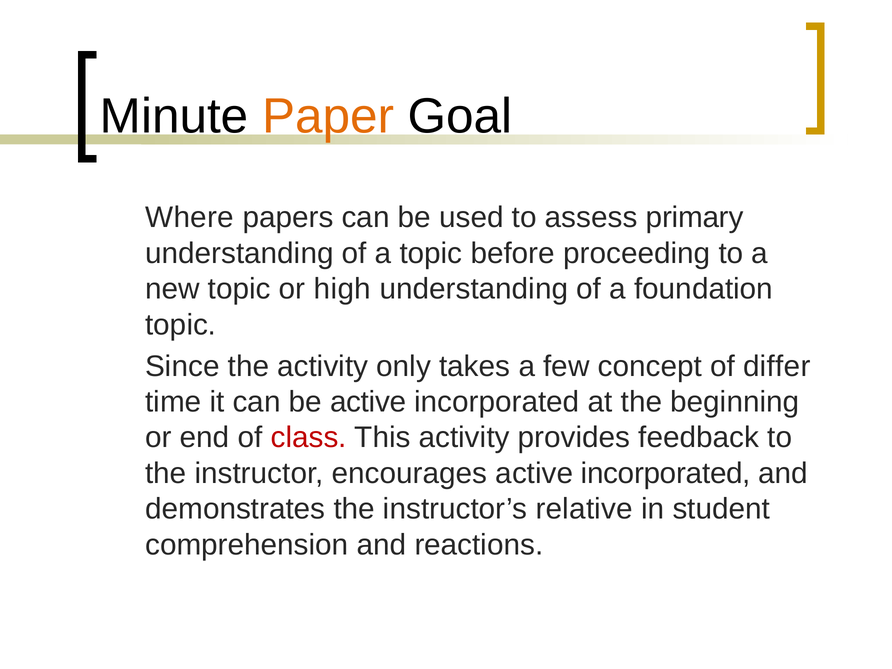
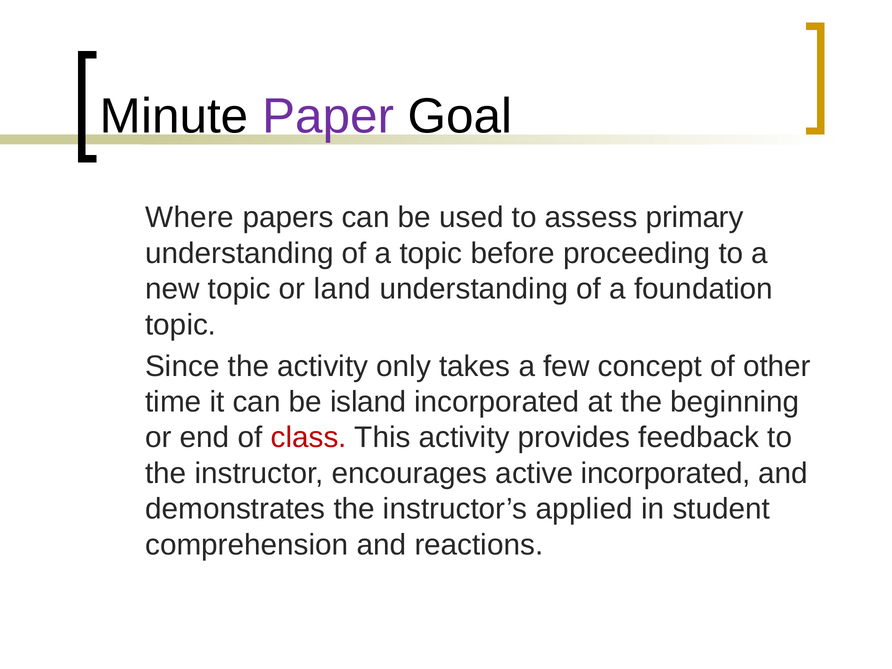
Paper colour: orange -> purple
high: high -> land
differ: differ -> other
be active: active -> island
relative: relative -> applied
